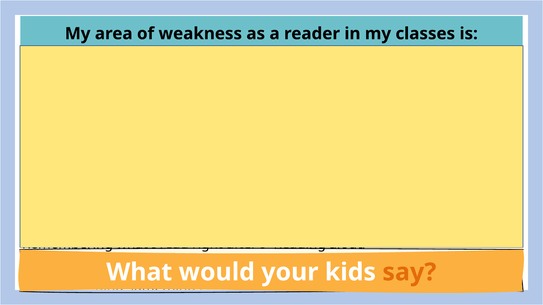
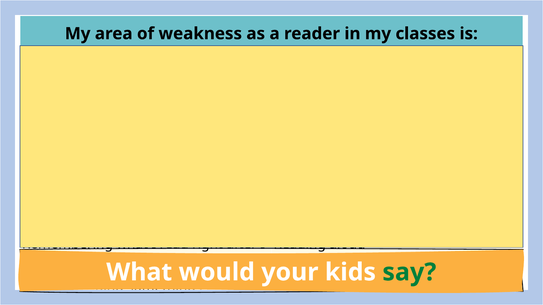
say colour: orange -> green
